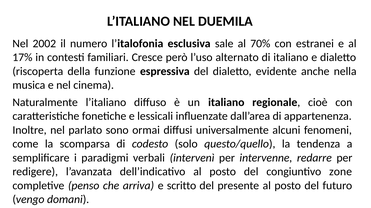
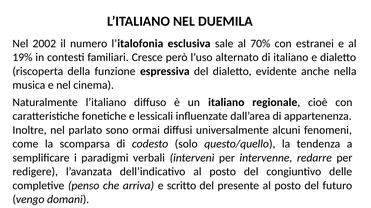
17%: 17% -> 19%
zone: zone -> delle
